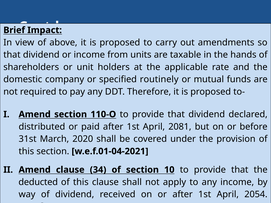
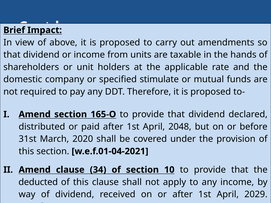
routinely: routinely -> stimulate
110-O: 110-O -> 165-O
2081: 2081 -> 2048
2054: 2054 -> 2029
